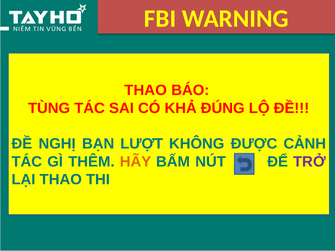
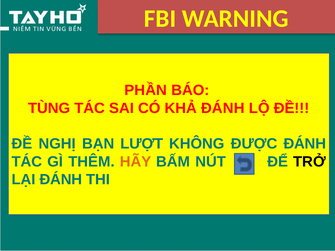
THAO at (146, 90): THAO -> PHẦN
KHẢ ĐÚNG: ĐÚNG -> ĐÁNH
ĐƯỢC CẢNH: CẢNH -> ĐÁNH
TRỞ colour: purple -> black
LẠI THAO: THAO -> ĐÁNH
